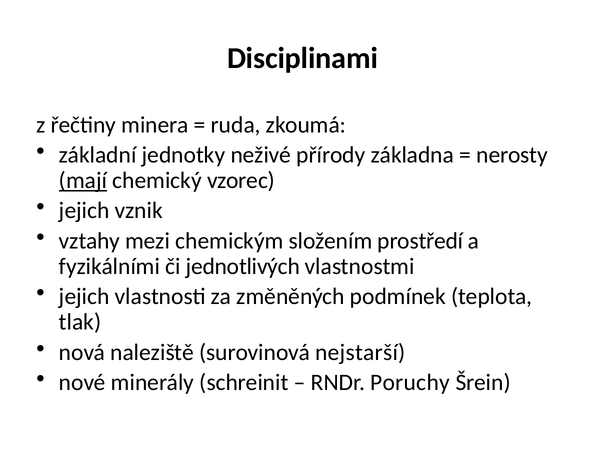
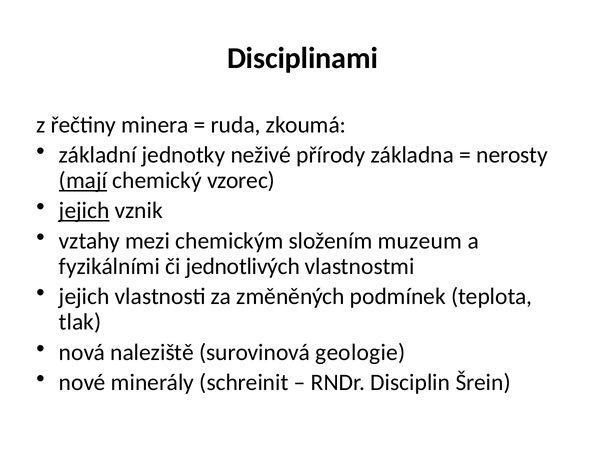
jejich at (84, 211) underline: none -> present
prostředí: prostředí -> muzeum
nejstarší: nejstarší -> geologie
Poruchy: Poruchy -> Disciplin
